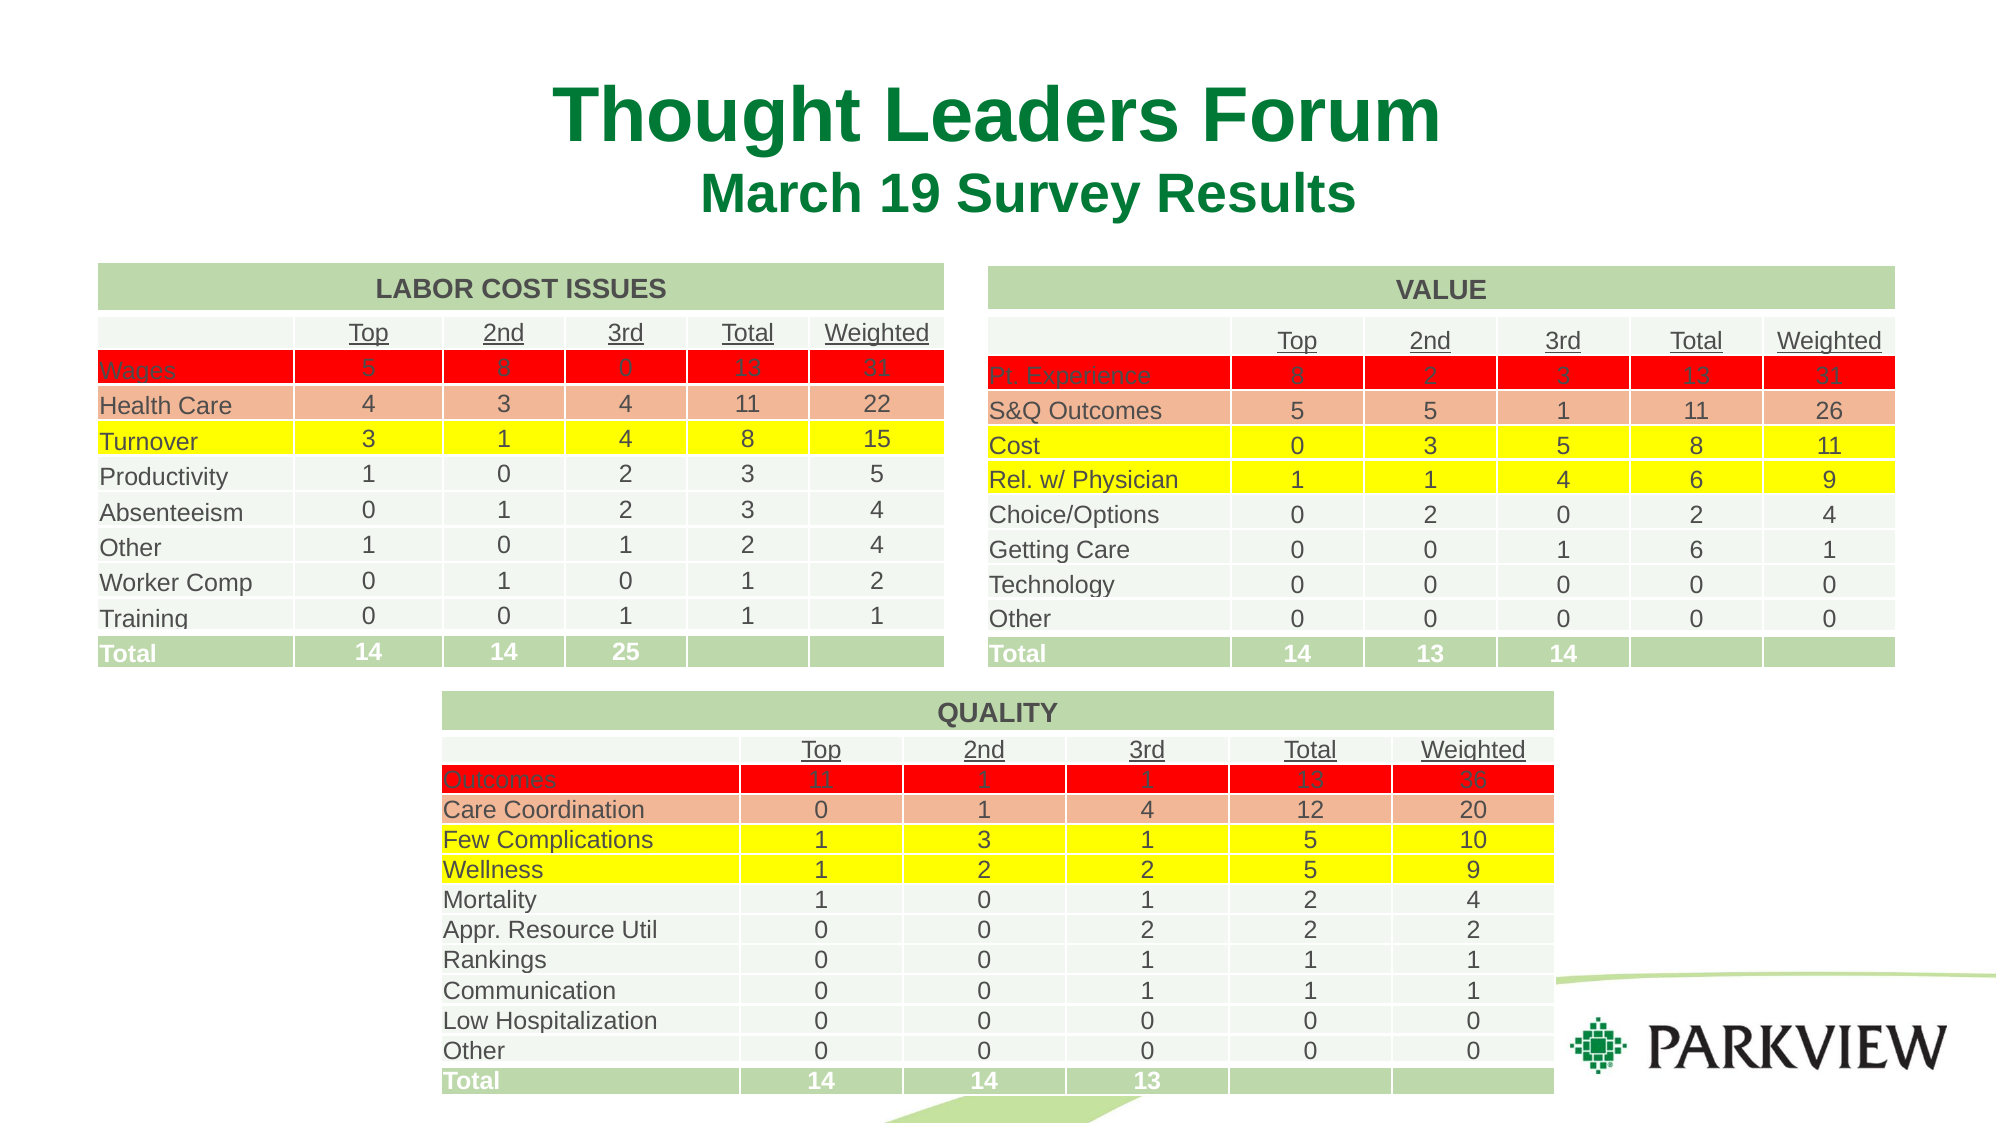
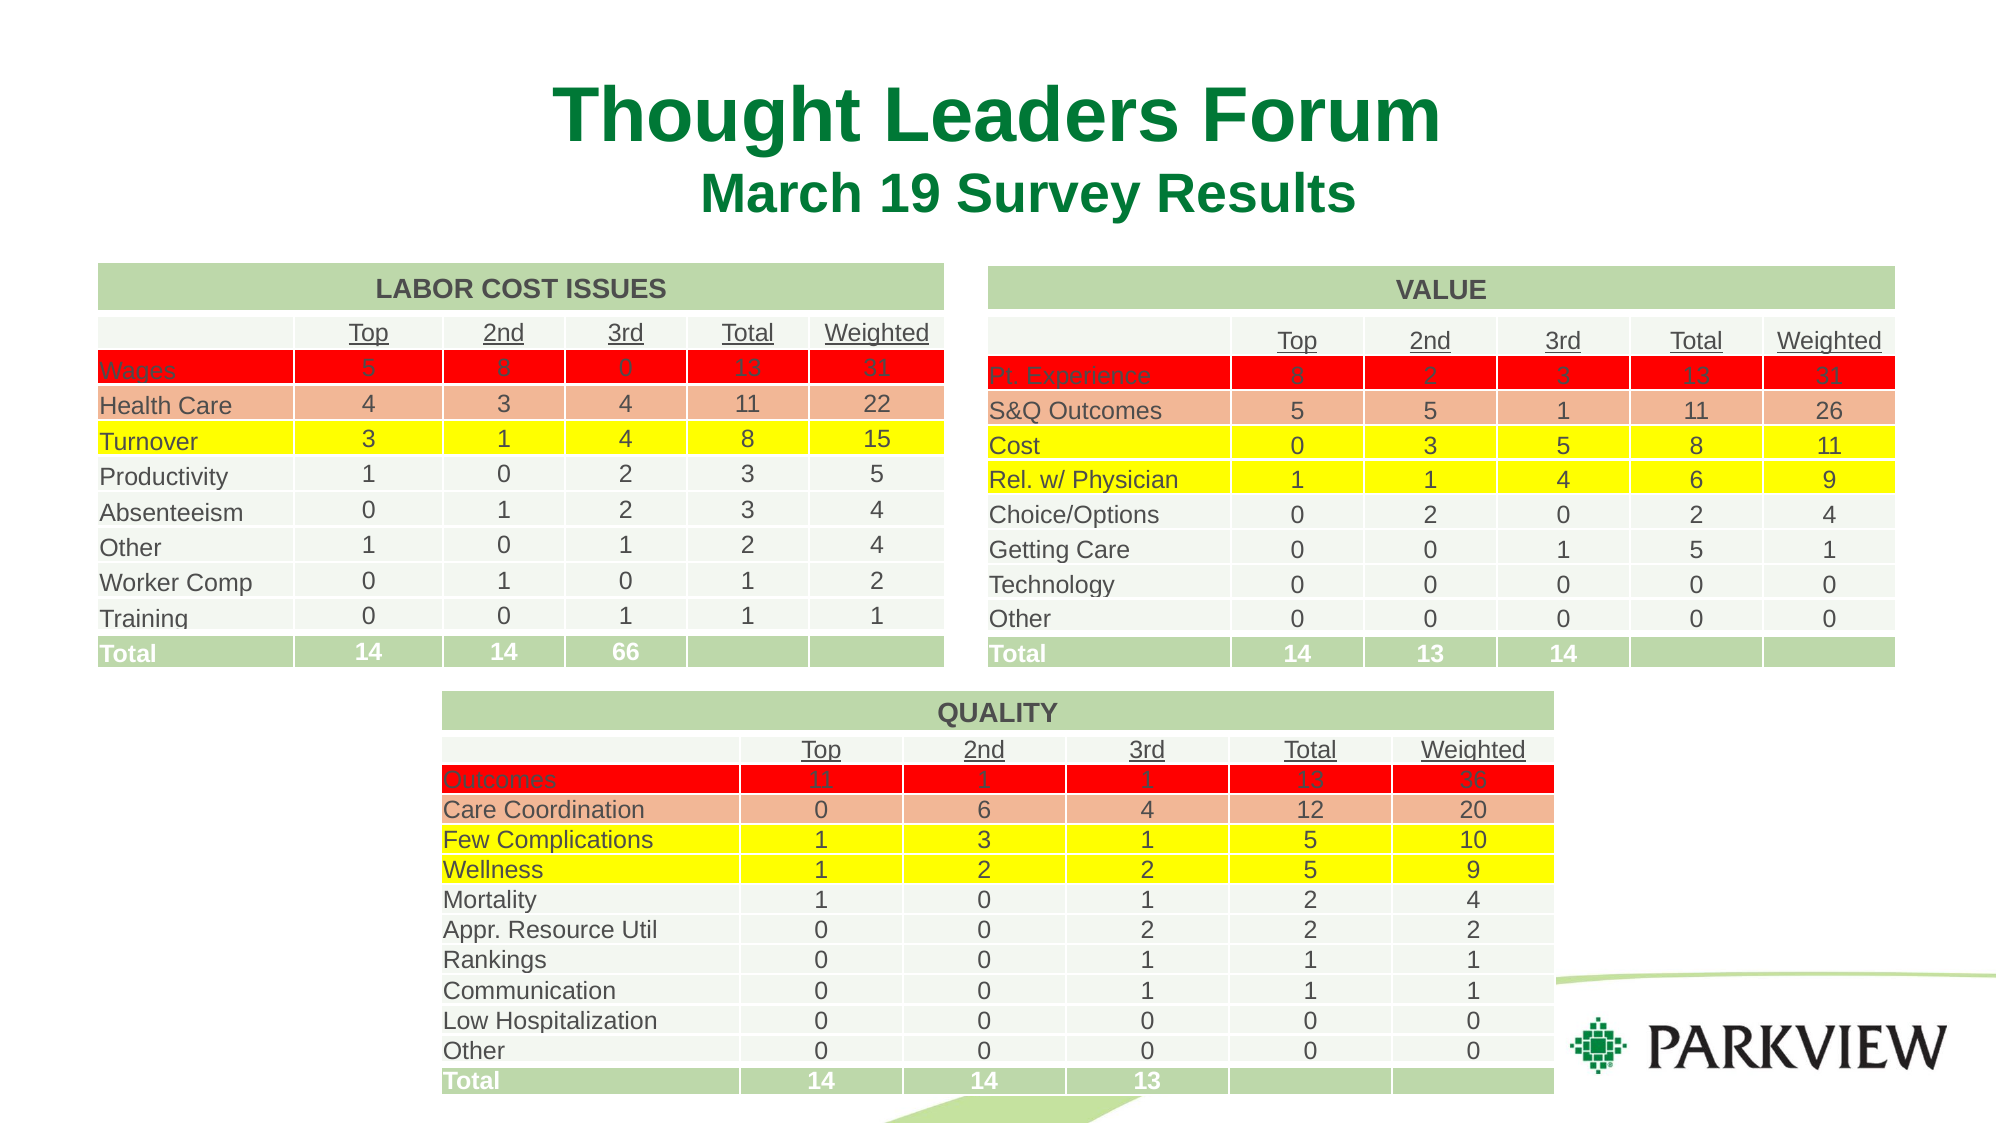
0 1 6: 6 -> 5
25: 25 -> 66
Coordination 0 1: 1 -> 6
